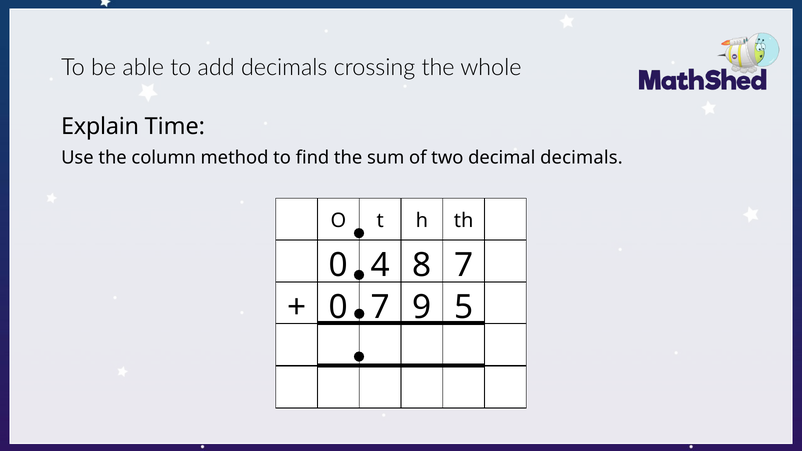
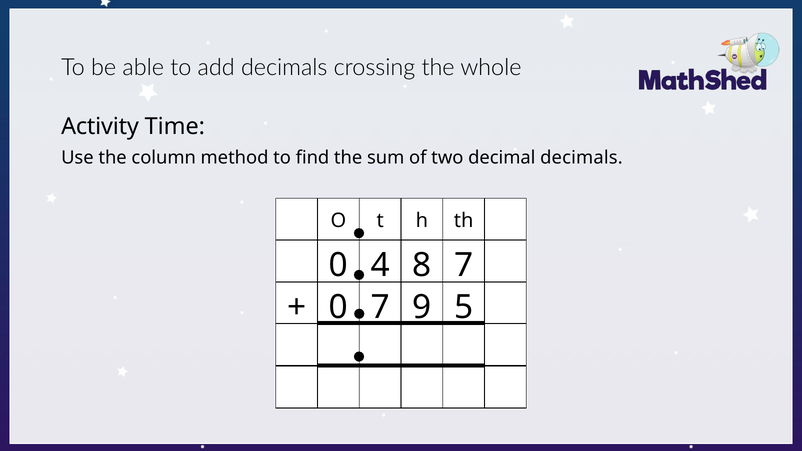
Explain: Explain -> Activity
